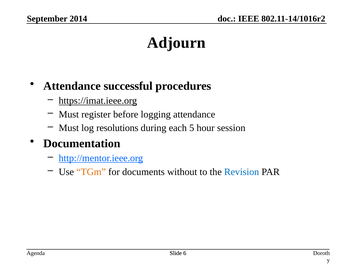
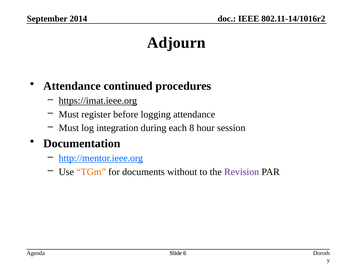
successful: successful -> continued
resolutions: resolutions -> integration
5: 5 -> 8
Revision colour: blue -> purple
